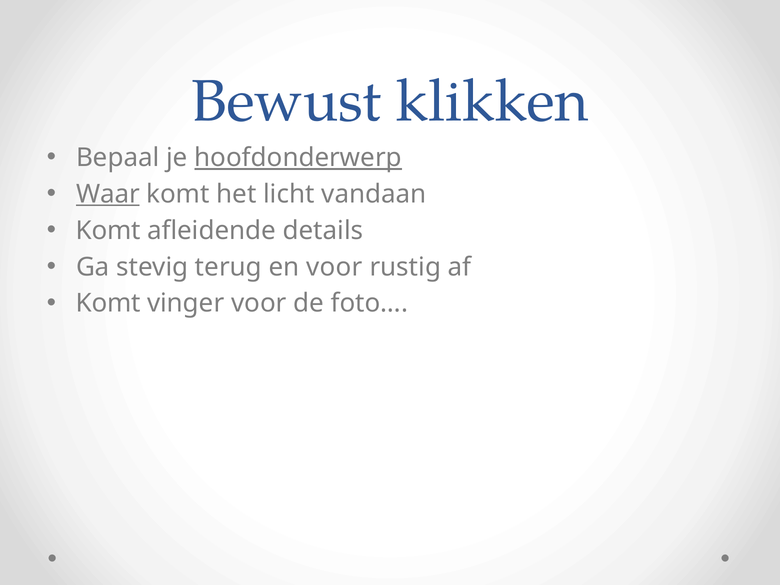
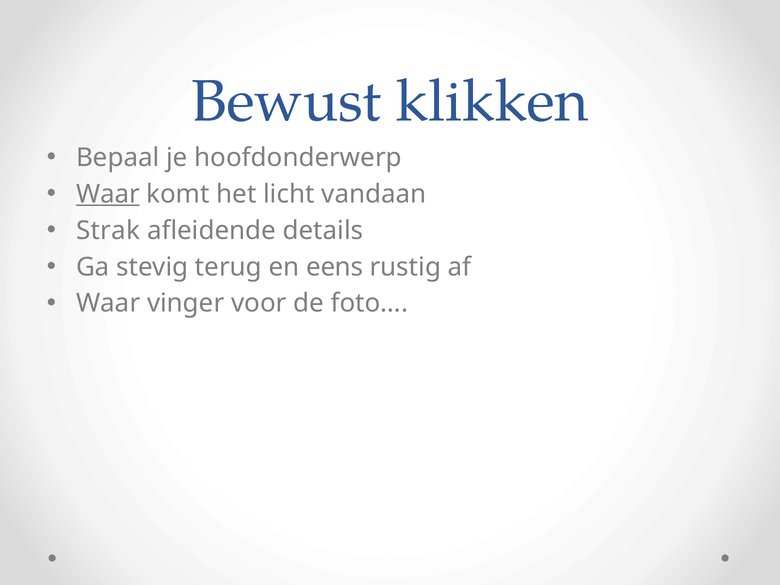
hoofdonderwerp underline: present -> none
Komt at (108, 231): Komt -> Strak
en voor: voor -> eens
Komt at (108, 303): Komt -> Waar
